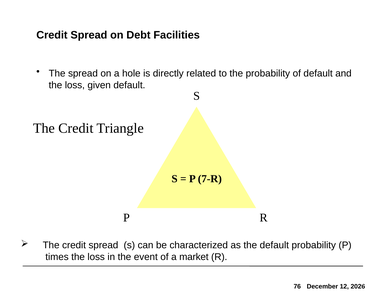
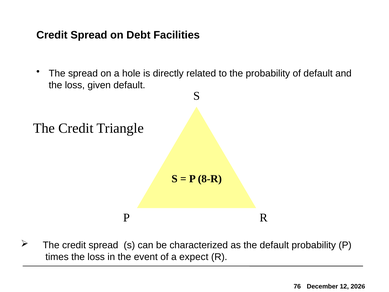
7-R: 7-R -> 8-R
market: market -> expect
